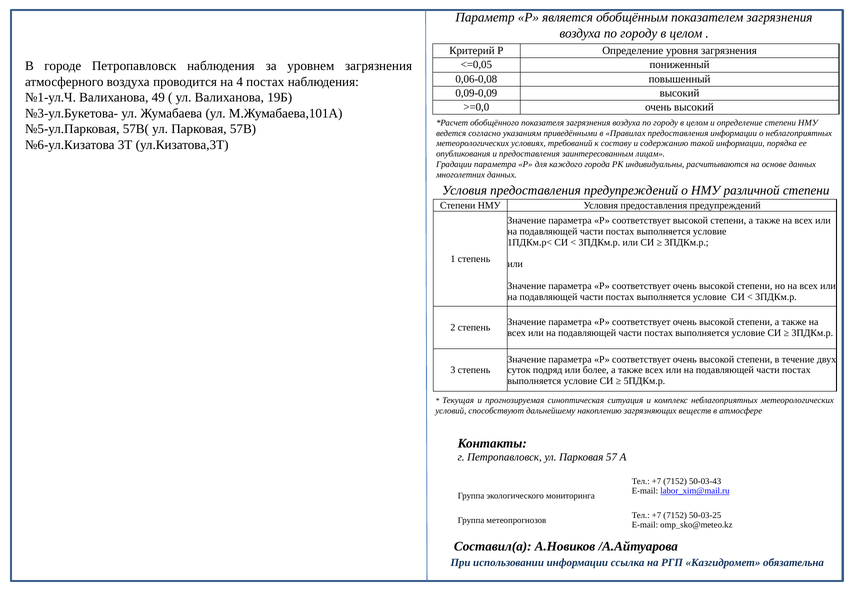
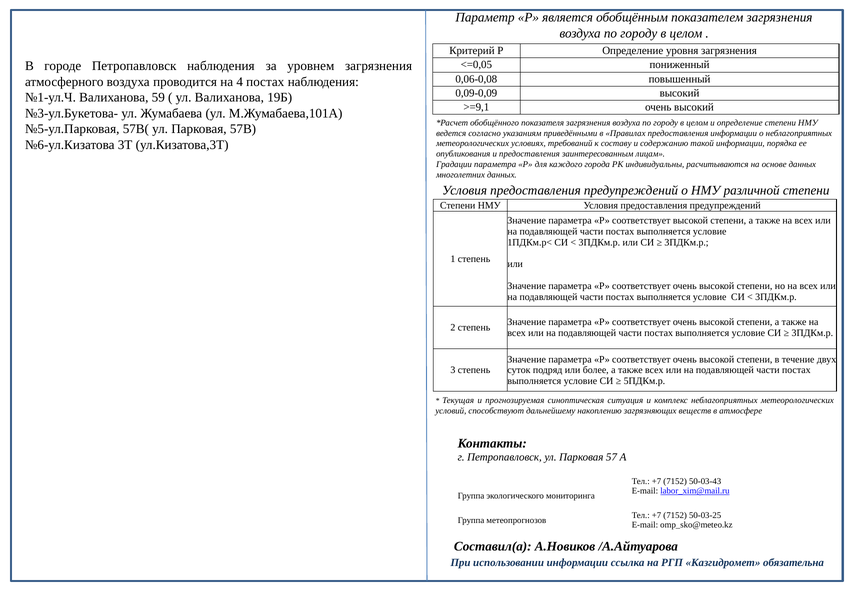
49: 49 -> 59
>=0,0: >=0,0 -> >=9,1
